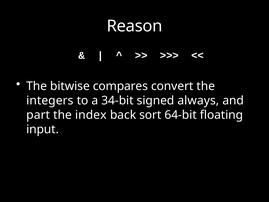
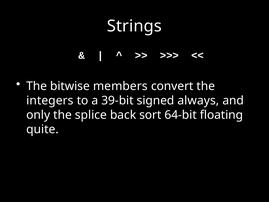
Reason: Reason -> Strings
compares: compares -> members
34-bit: 34-bit -> 39-bit
part: part -> only
index: index -> splice
input: input -> quite
